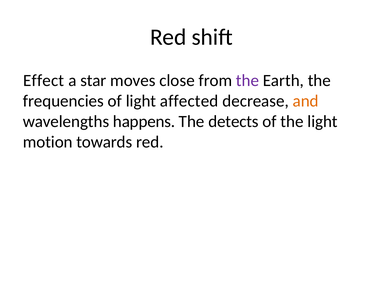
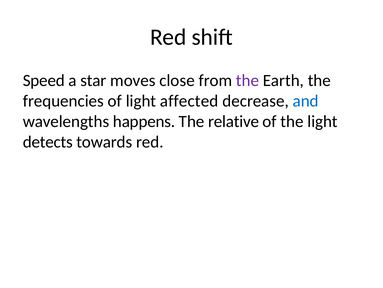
Effect: Effect -> Speed
and colour: orange -> blue
detects: detects -> relative
motion: motion -> detects
